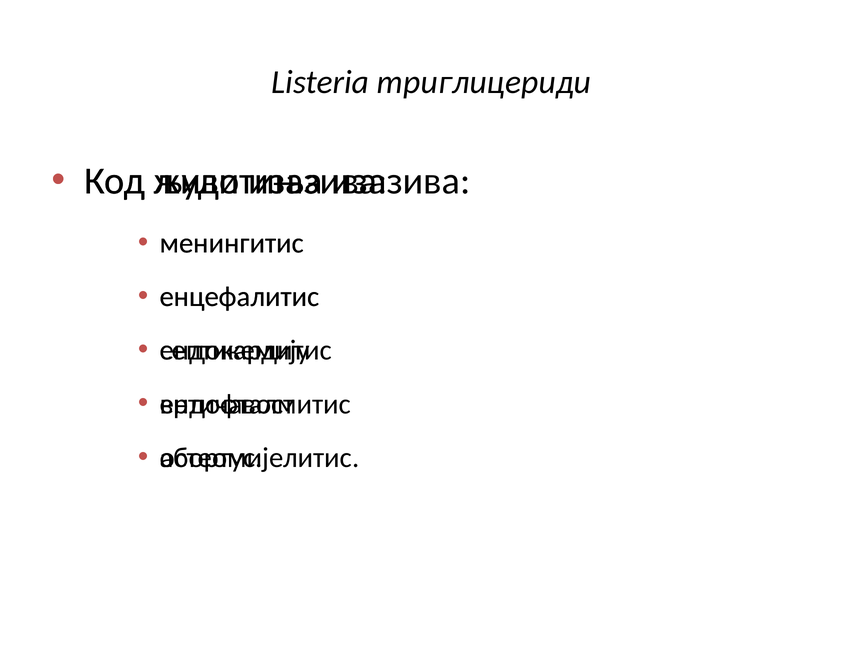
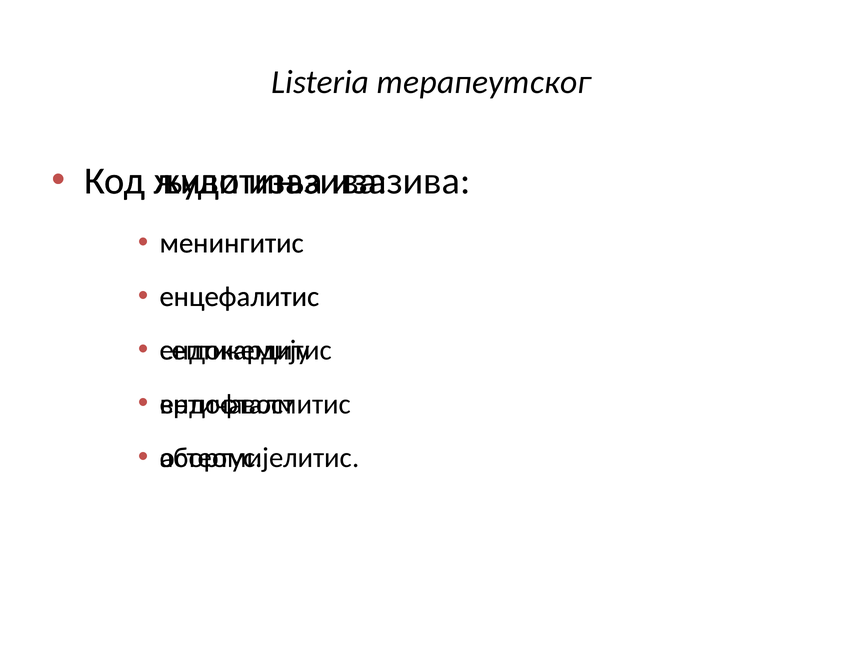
триглицериди: триглицериди -> терапеутског
